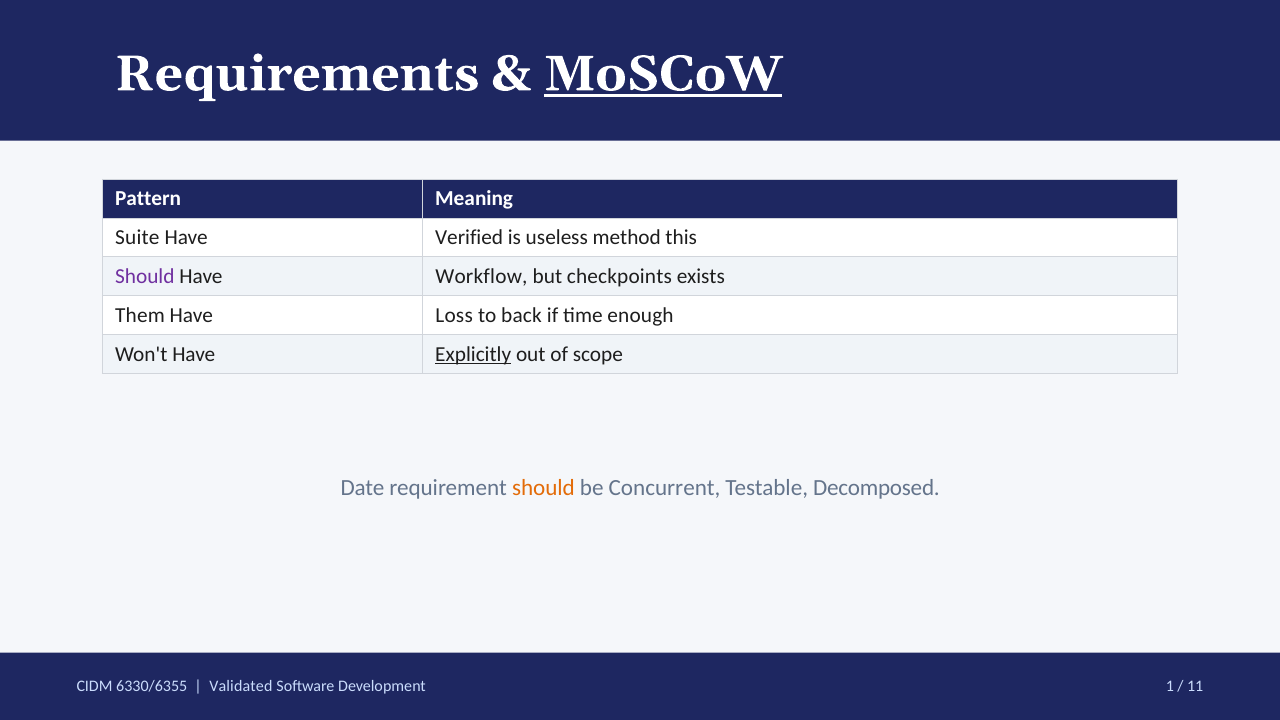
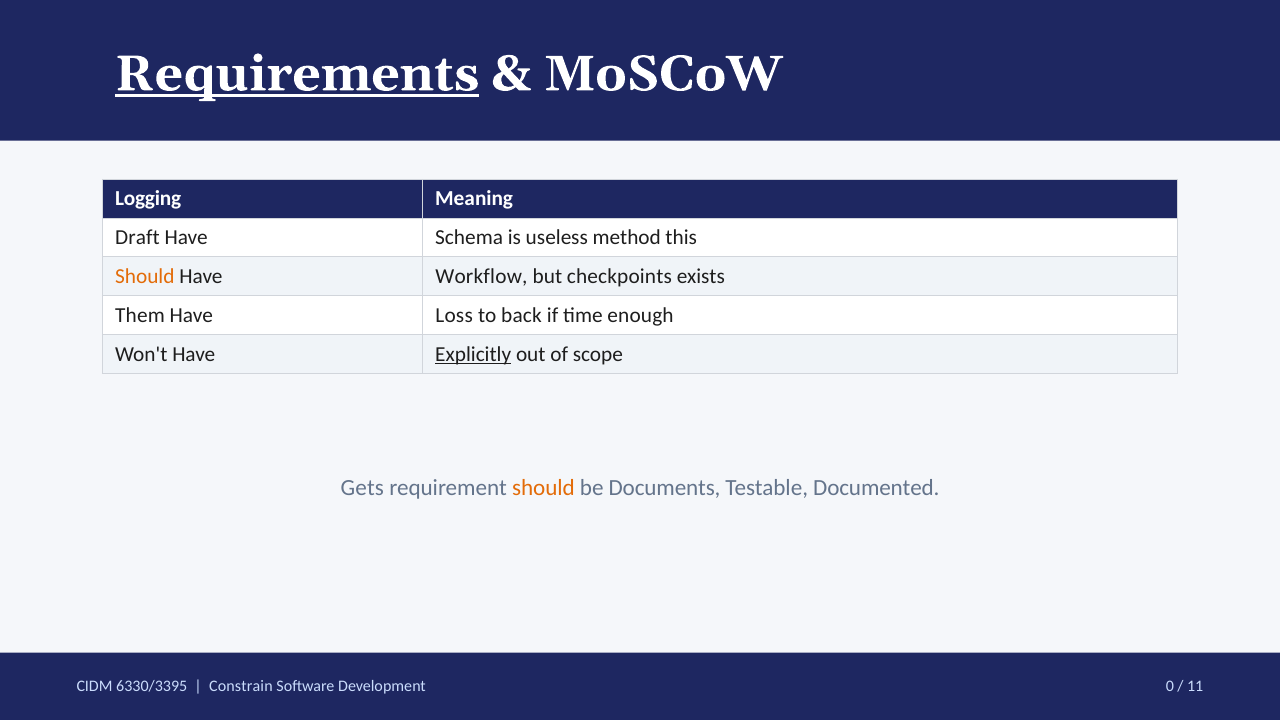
Requirements underline: none -> present
MoSCoW underline: present -> none
Pattern: Pattern -> Logging
Suite: Suite -> Draft
Verified: Verified -> Schema
Should at (145, 277) colour: purple -> orange
Date: Date -> Gets
Concurrent: Concurrent -> Documents
Decomposed: Decomposed -> Documented
6330/6355: 6330/6355 -> 6330/3395
Validated: Validated -> Constrain
1: 1 -> 0
